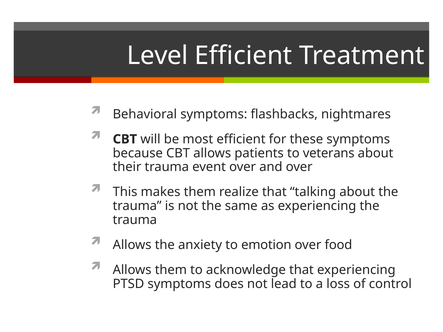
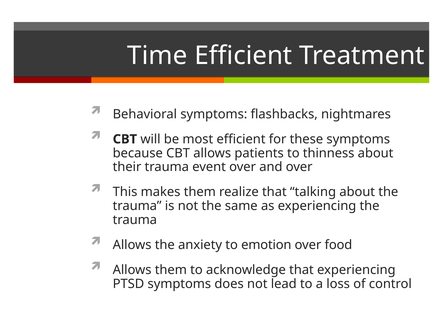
Level: Level -> Time
veterans: veterans -> thinness
